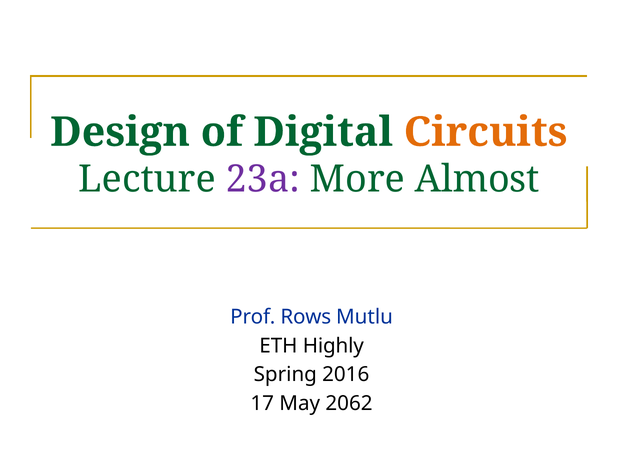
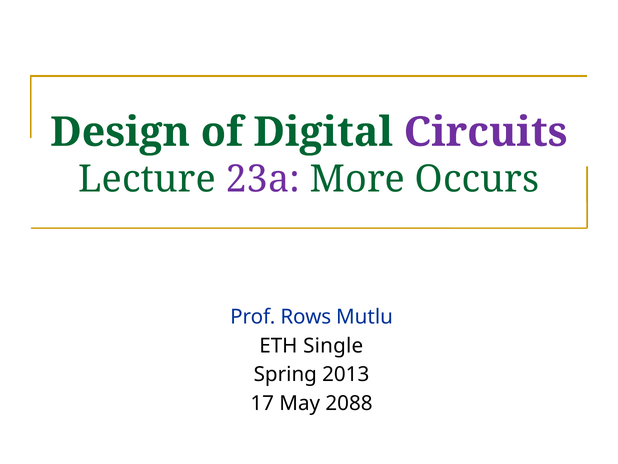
Circuits colour: orange -> purple
Almost: Almost -> Occurs
Highly: Highly -> Single
2016: 2016 -> 2013
2062: 2062 -> 2088
